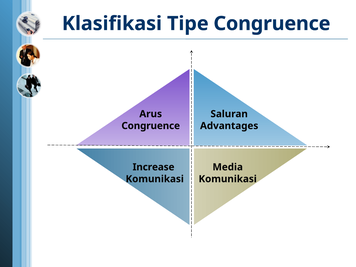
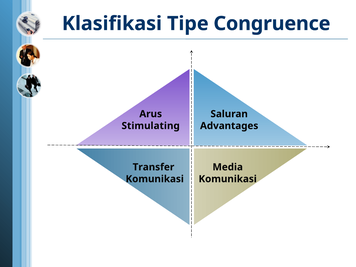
Congruence at (151, 126): Congruence -> Stimulating
Increase: Increase -> Transfer
